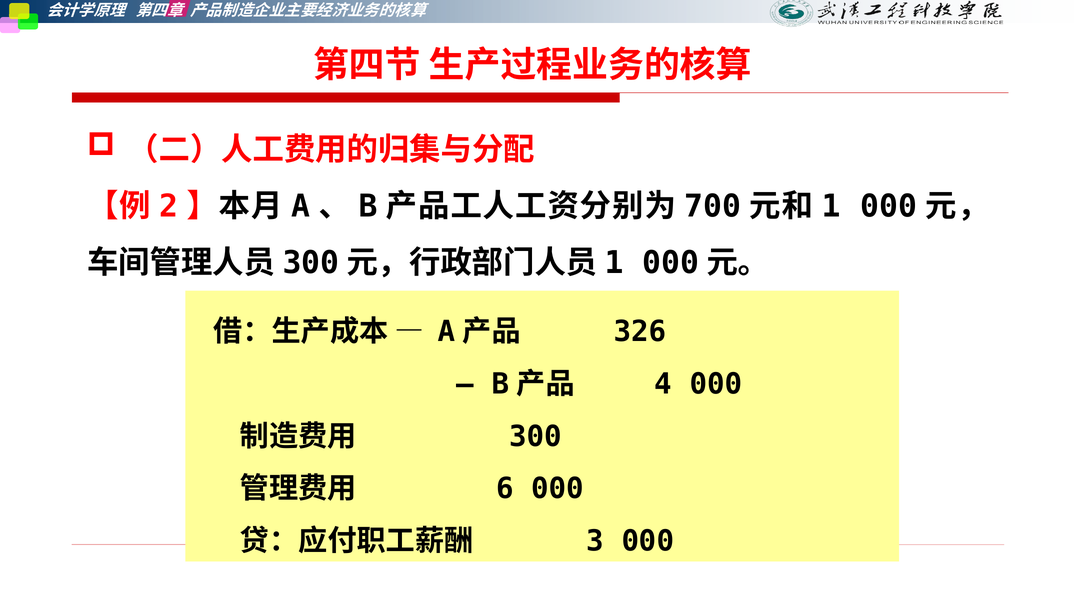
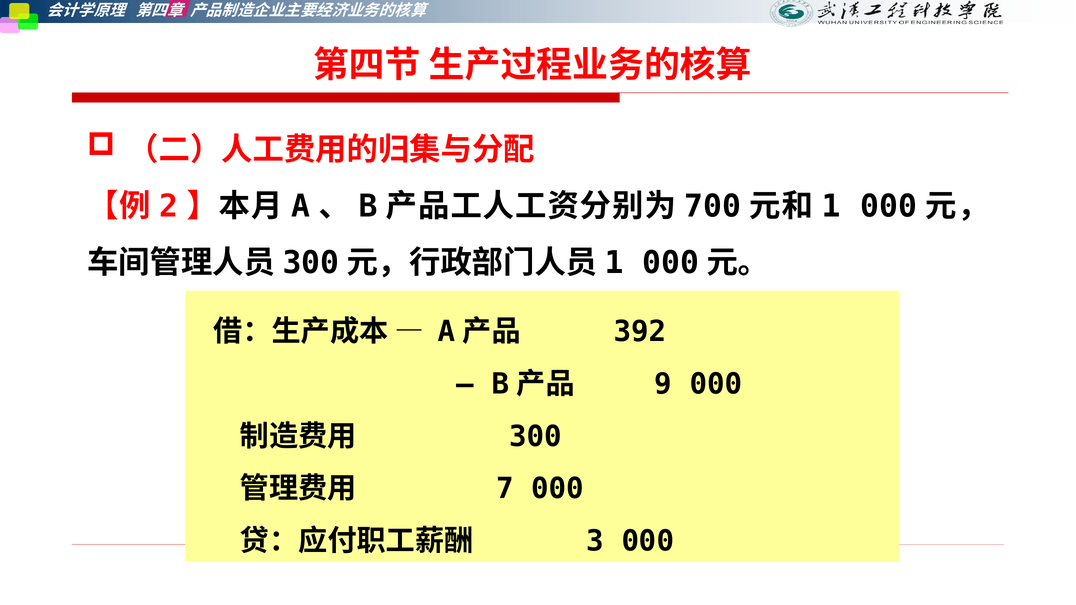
326: 326 -> 392
4: 4 -> 9
6: 6 -> 7
